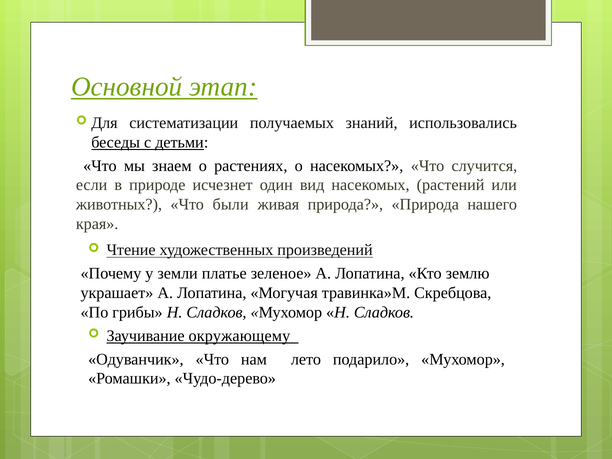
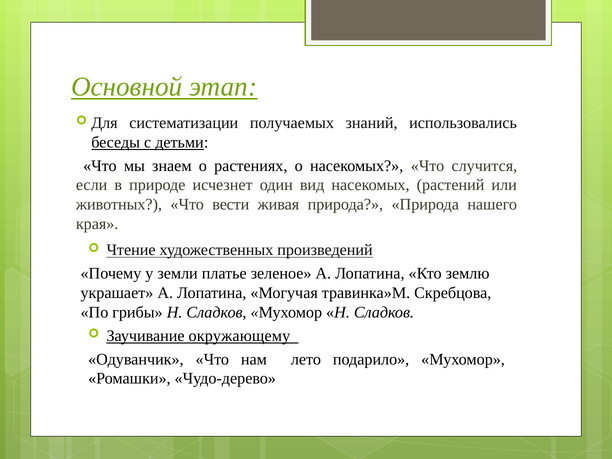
были: были -> вести
